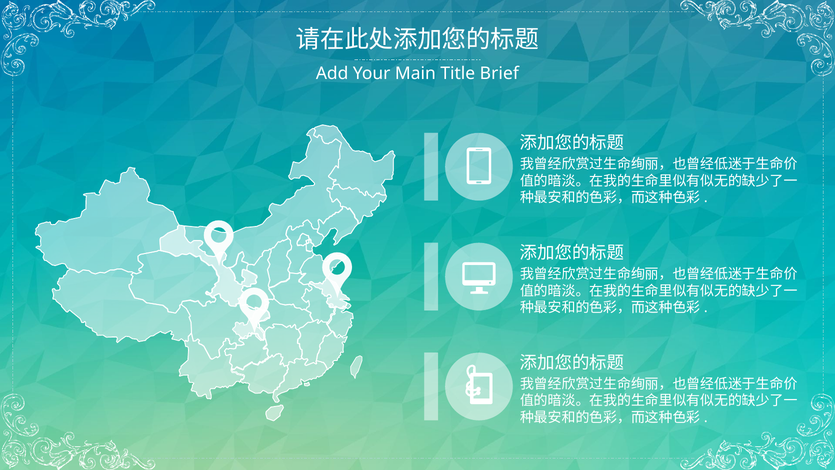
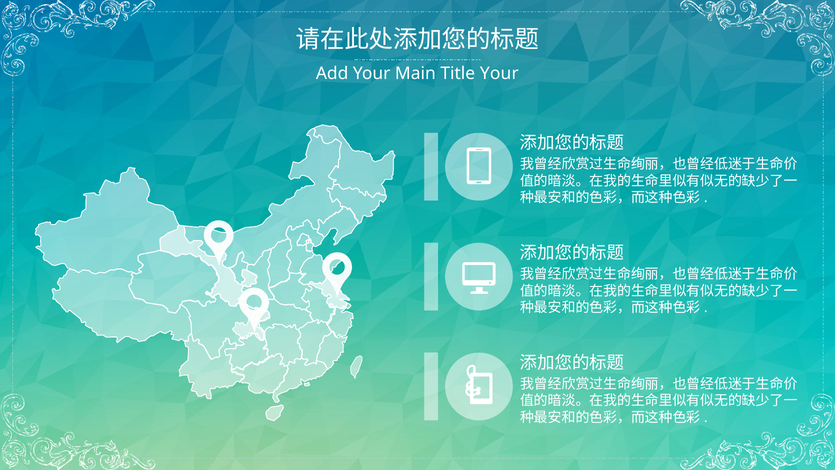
Title Brief: Brief -> Your
